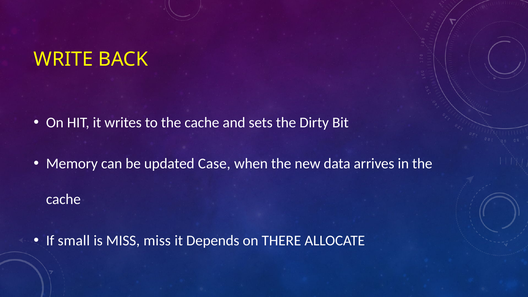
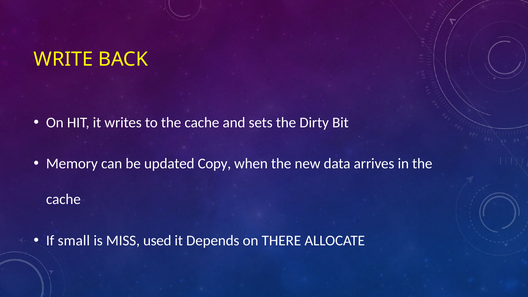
Case: Case -> Copy
MISS miss: miss -> used
